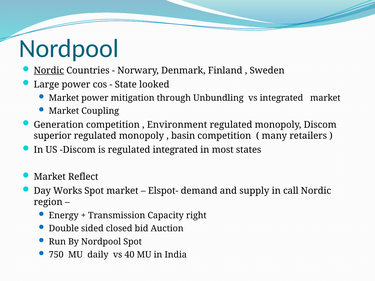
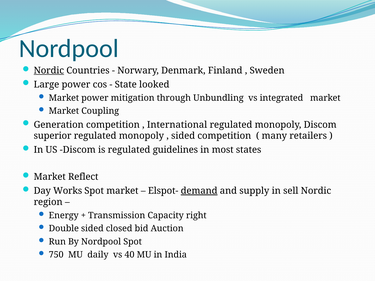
Environment: Environment -> International
basin at (183, 136): basin -> sided
regulated integrated: integrated -> guidelines
demand underline: none -> present
call: call -> sell
